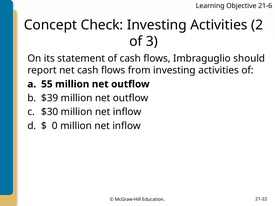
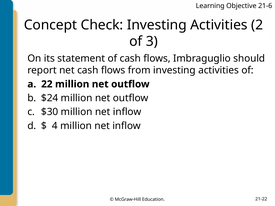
55: 55 -> 22
$39: $39 -> $24
0: 0 -> 4
